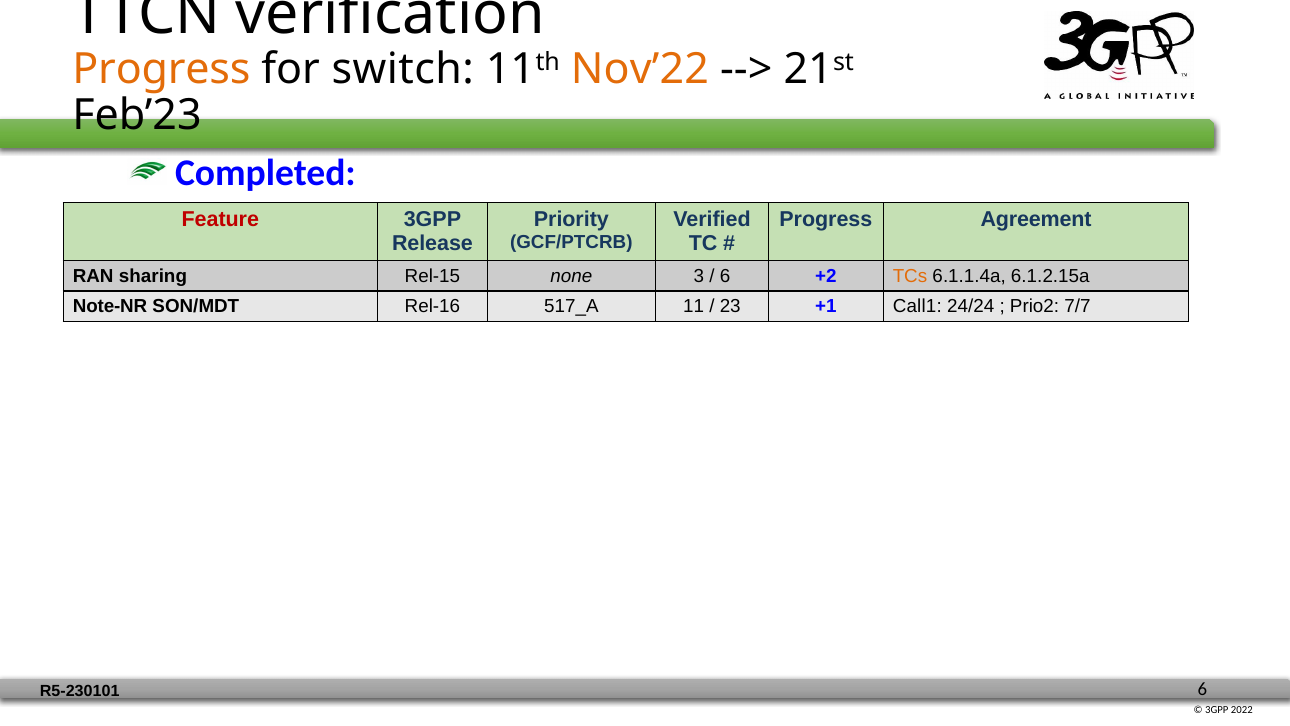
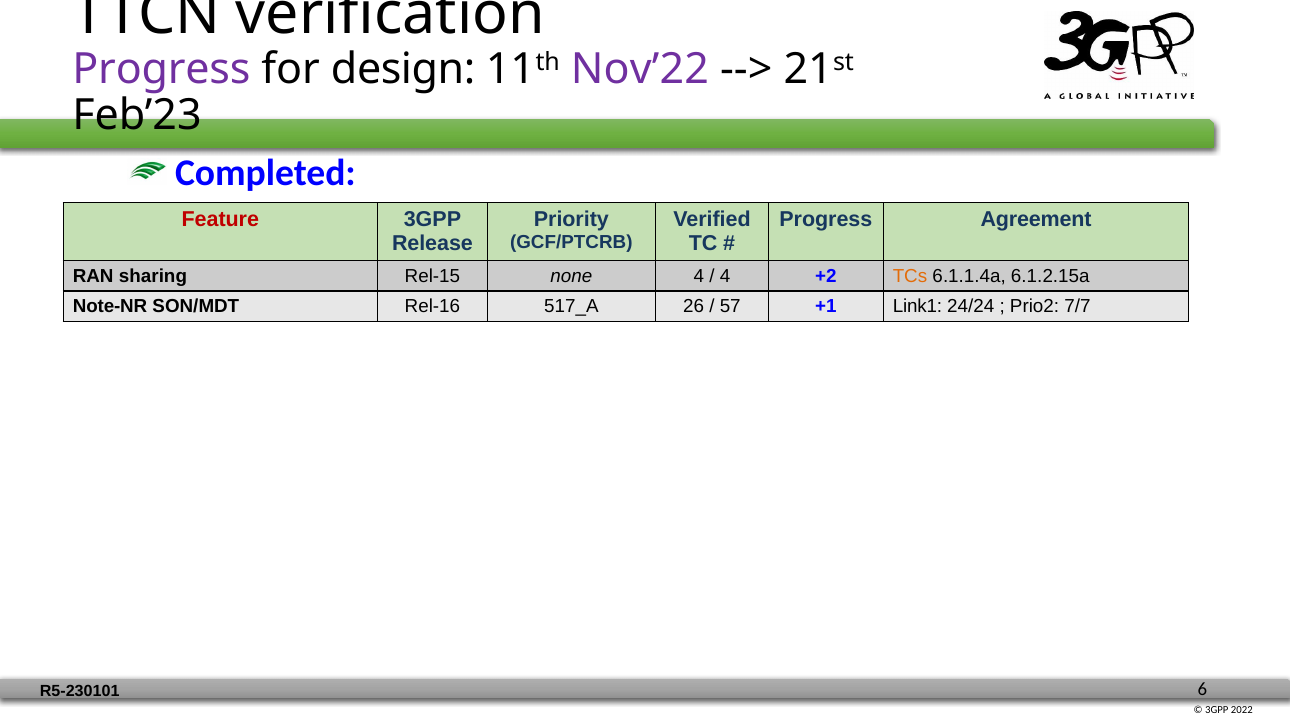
Progress at (161, 69) colour: orange -> purple
switch: switch -> design
Nov’22 colour: orange -> purple
none 3: 3 -> 4
6 at (725, 276): 6 -> 4
11: 11 -> 26
23: 23 -> 57
Call1: Call1 -> Link1
